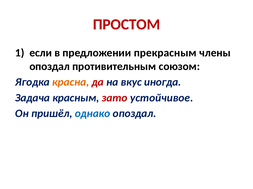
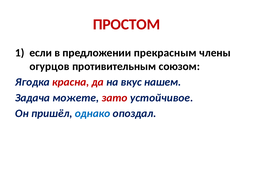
опоздал at (50, 67): опоздал -> огурцов
красна colour: orange -> red
иногда: иногда -> нашем
красным: красным -> можете
